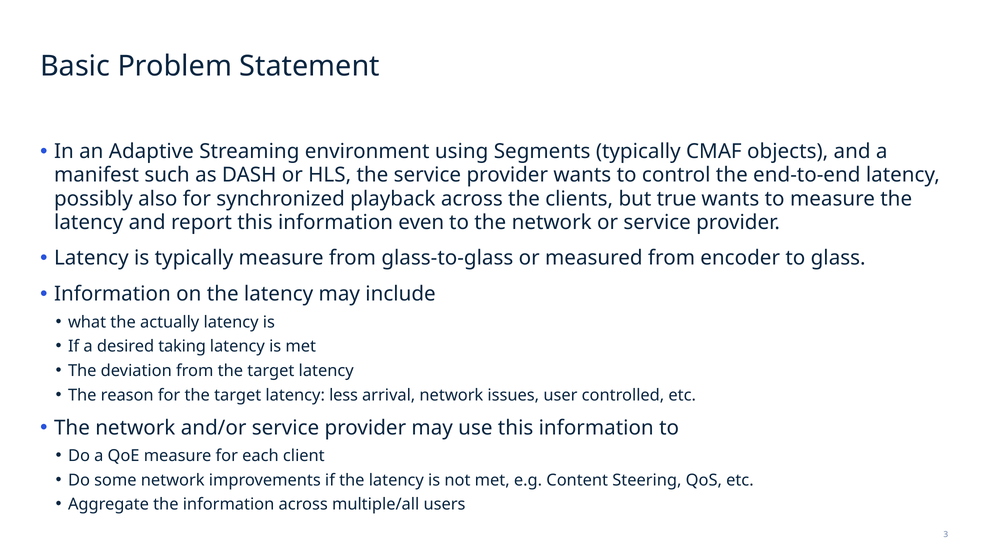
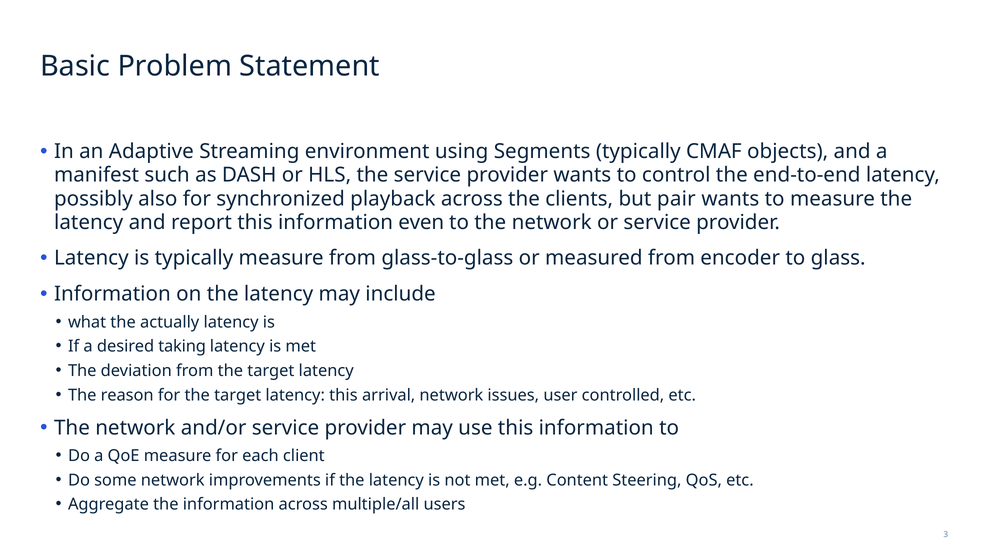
true: true -> pair
latency less: less -> this
